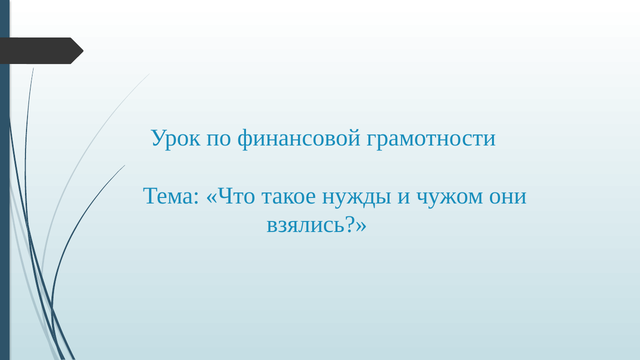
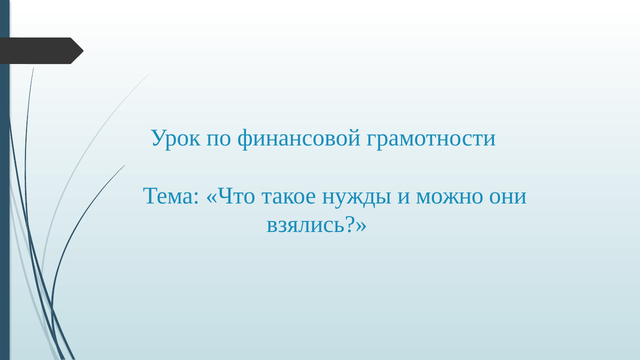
чужом: чужом -> можно
